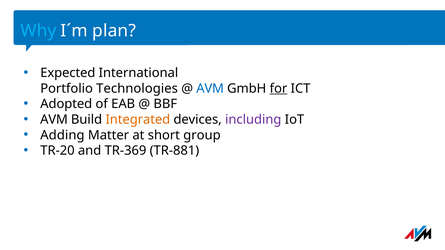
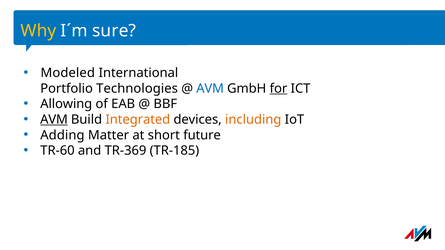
Why colour: light blue -> yellow
plan: plan -> sure
Expected: Expected -> Modeled
Adopted: Adopted -> Allowing
AVM at (54, 120) underline: none -> present
including colour: purple -> orange
group: group -> future
TR-20: TR-20 -> TR-60
TR-881: TR-881 -> TR-185
